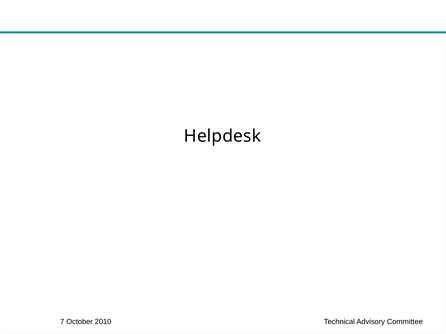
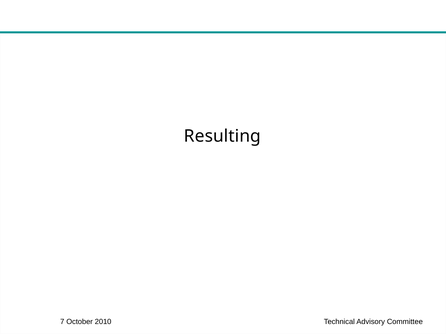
Helpdesk: Helpdesk -> Resulting
